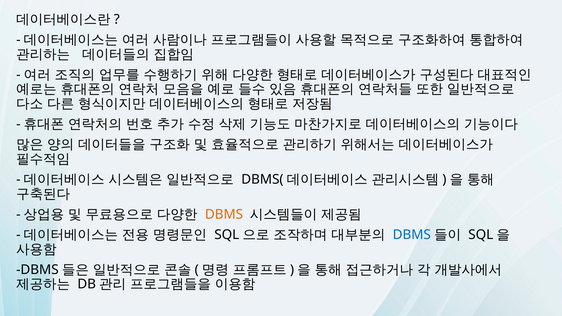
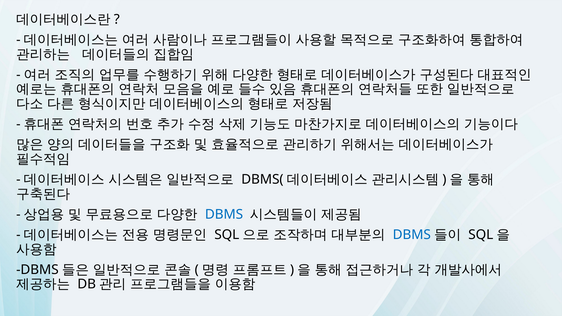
DBMS at (224, 214) colour: orange -> blue
